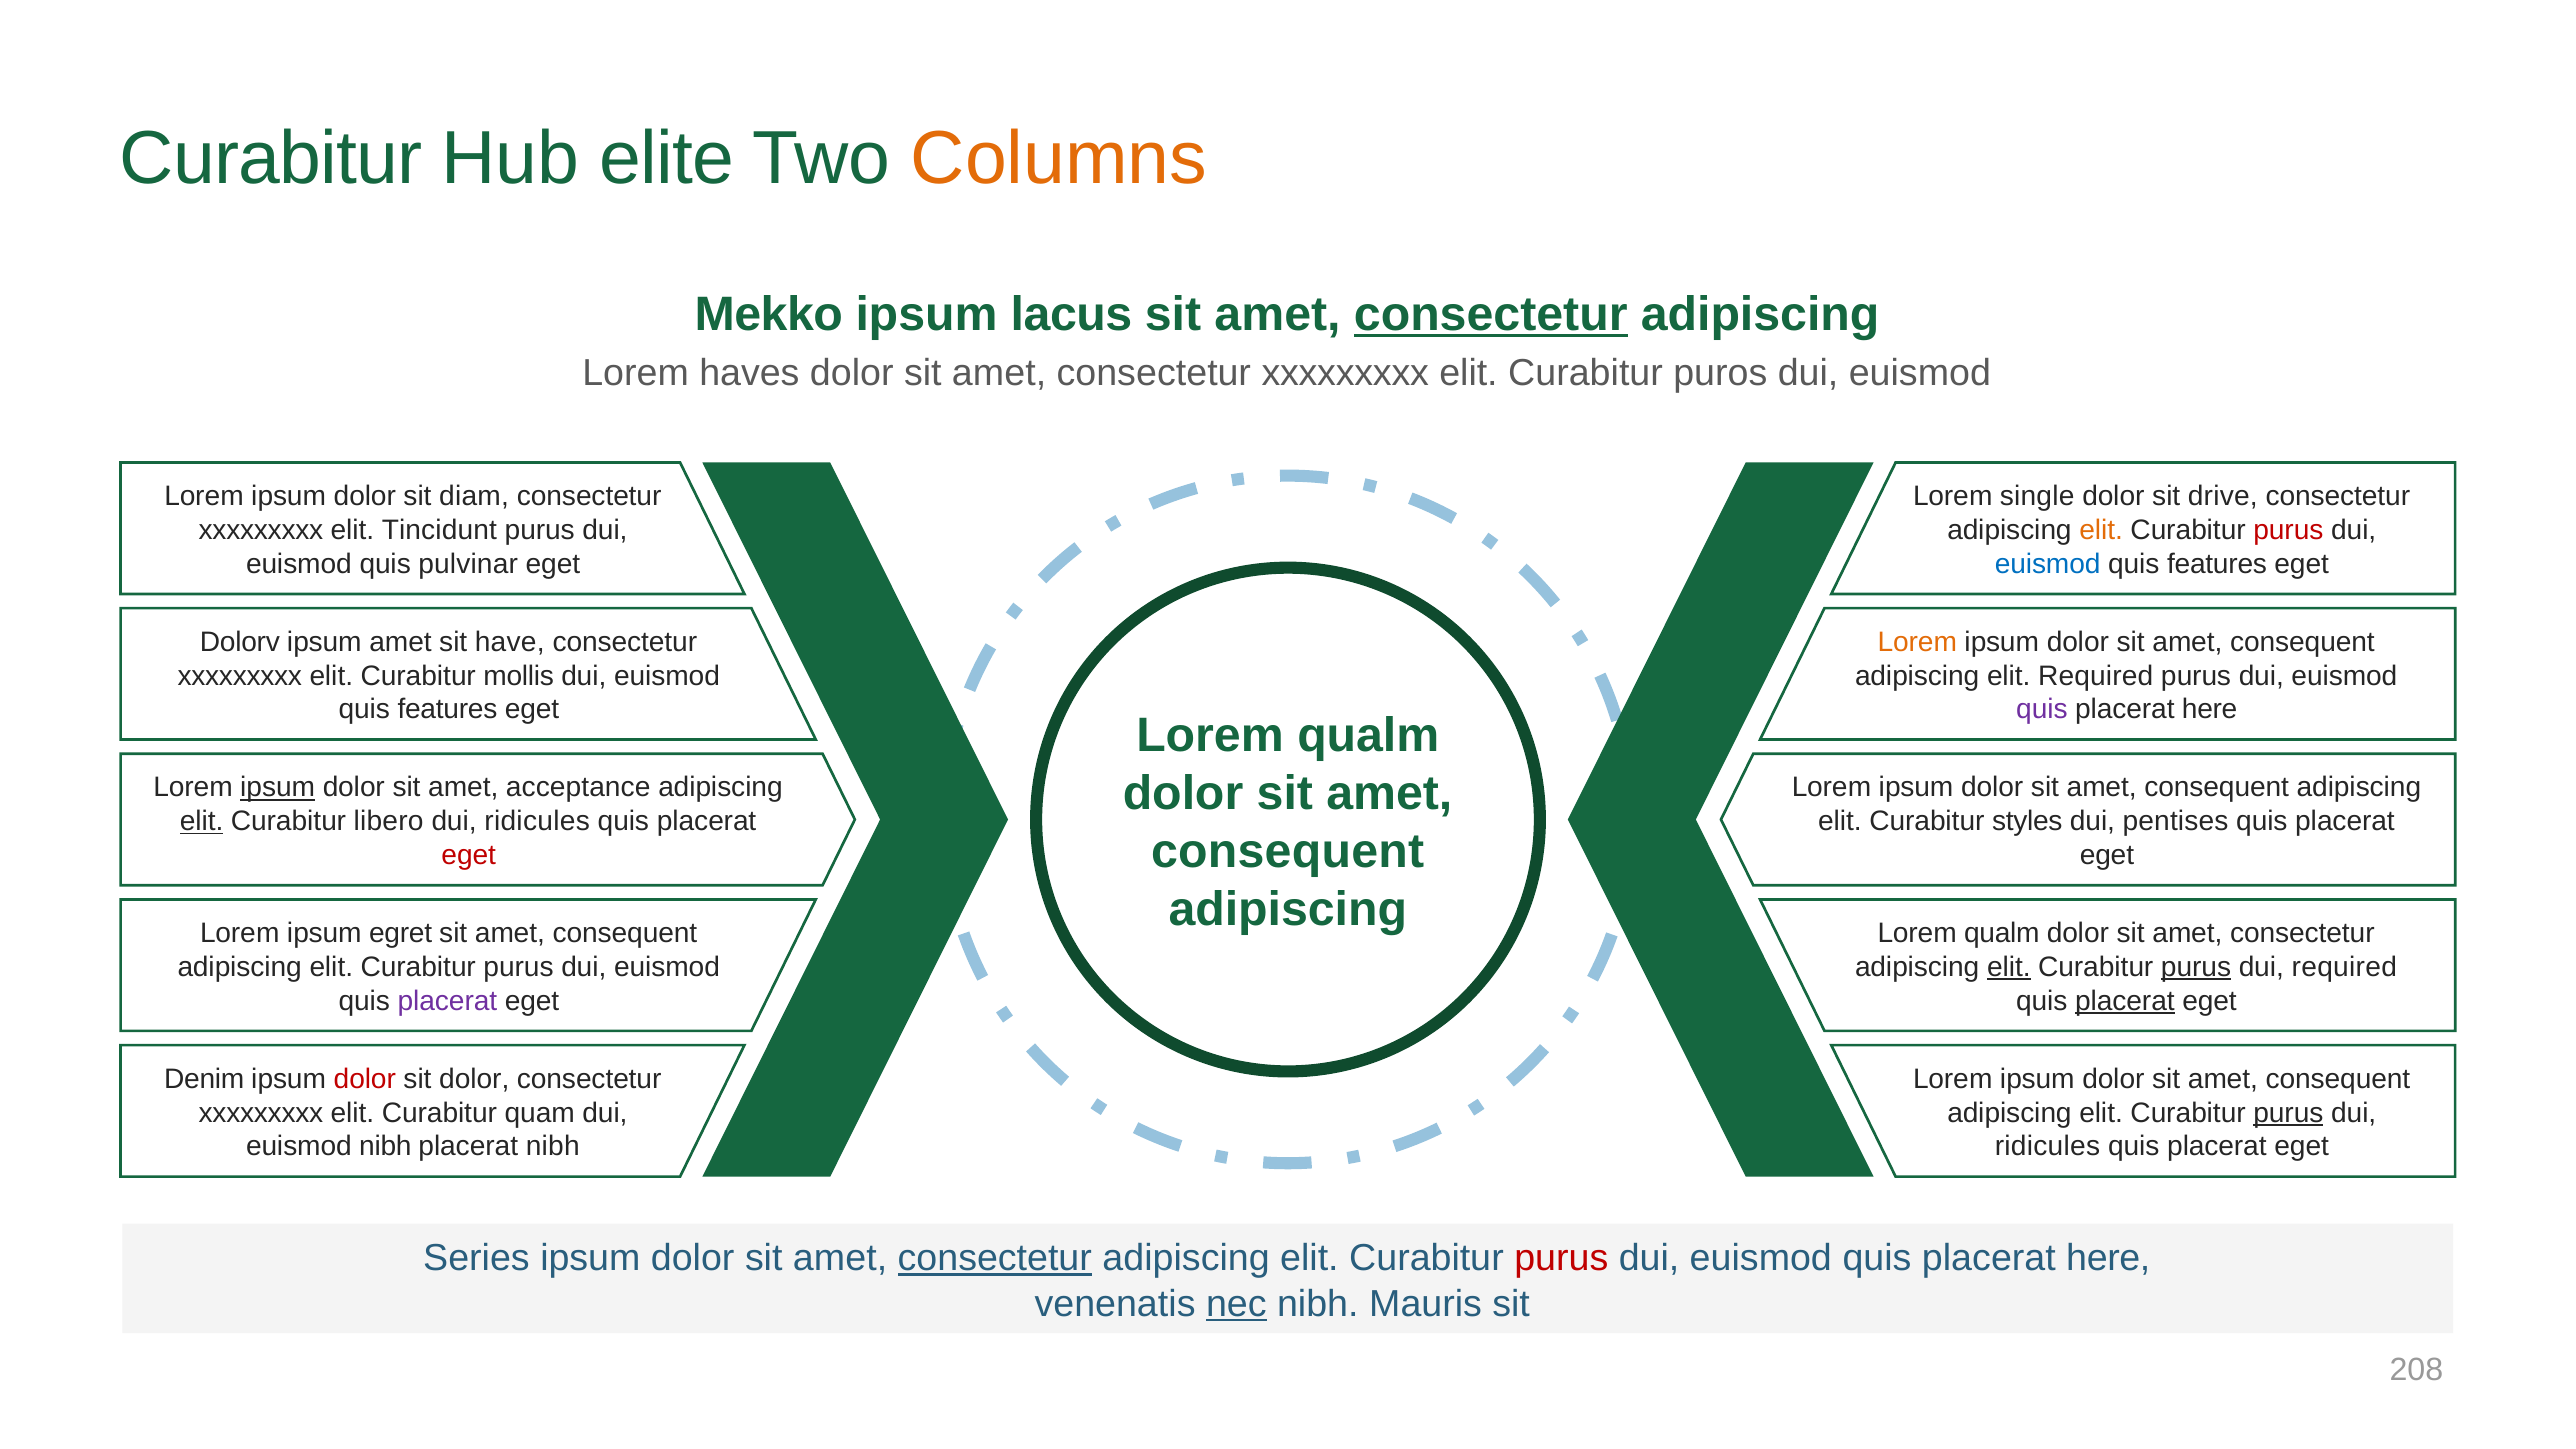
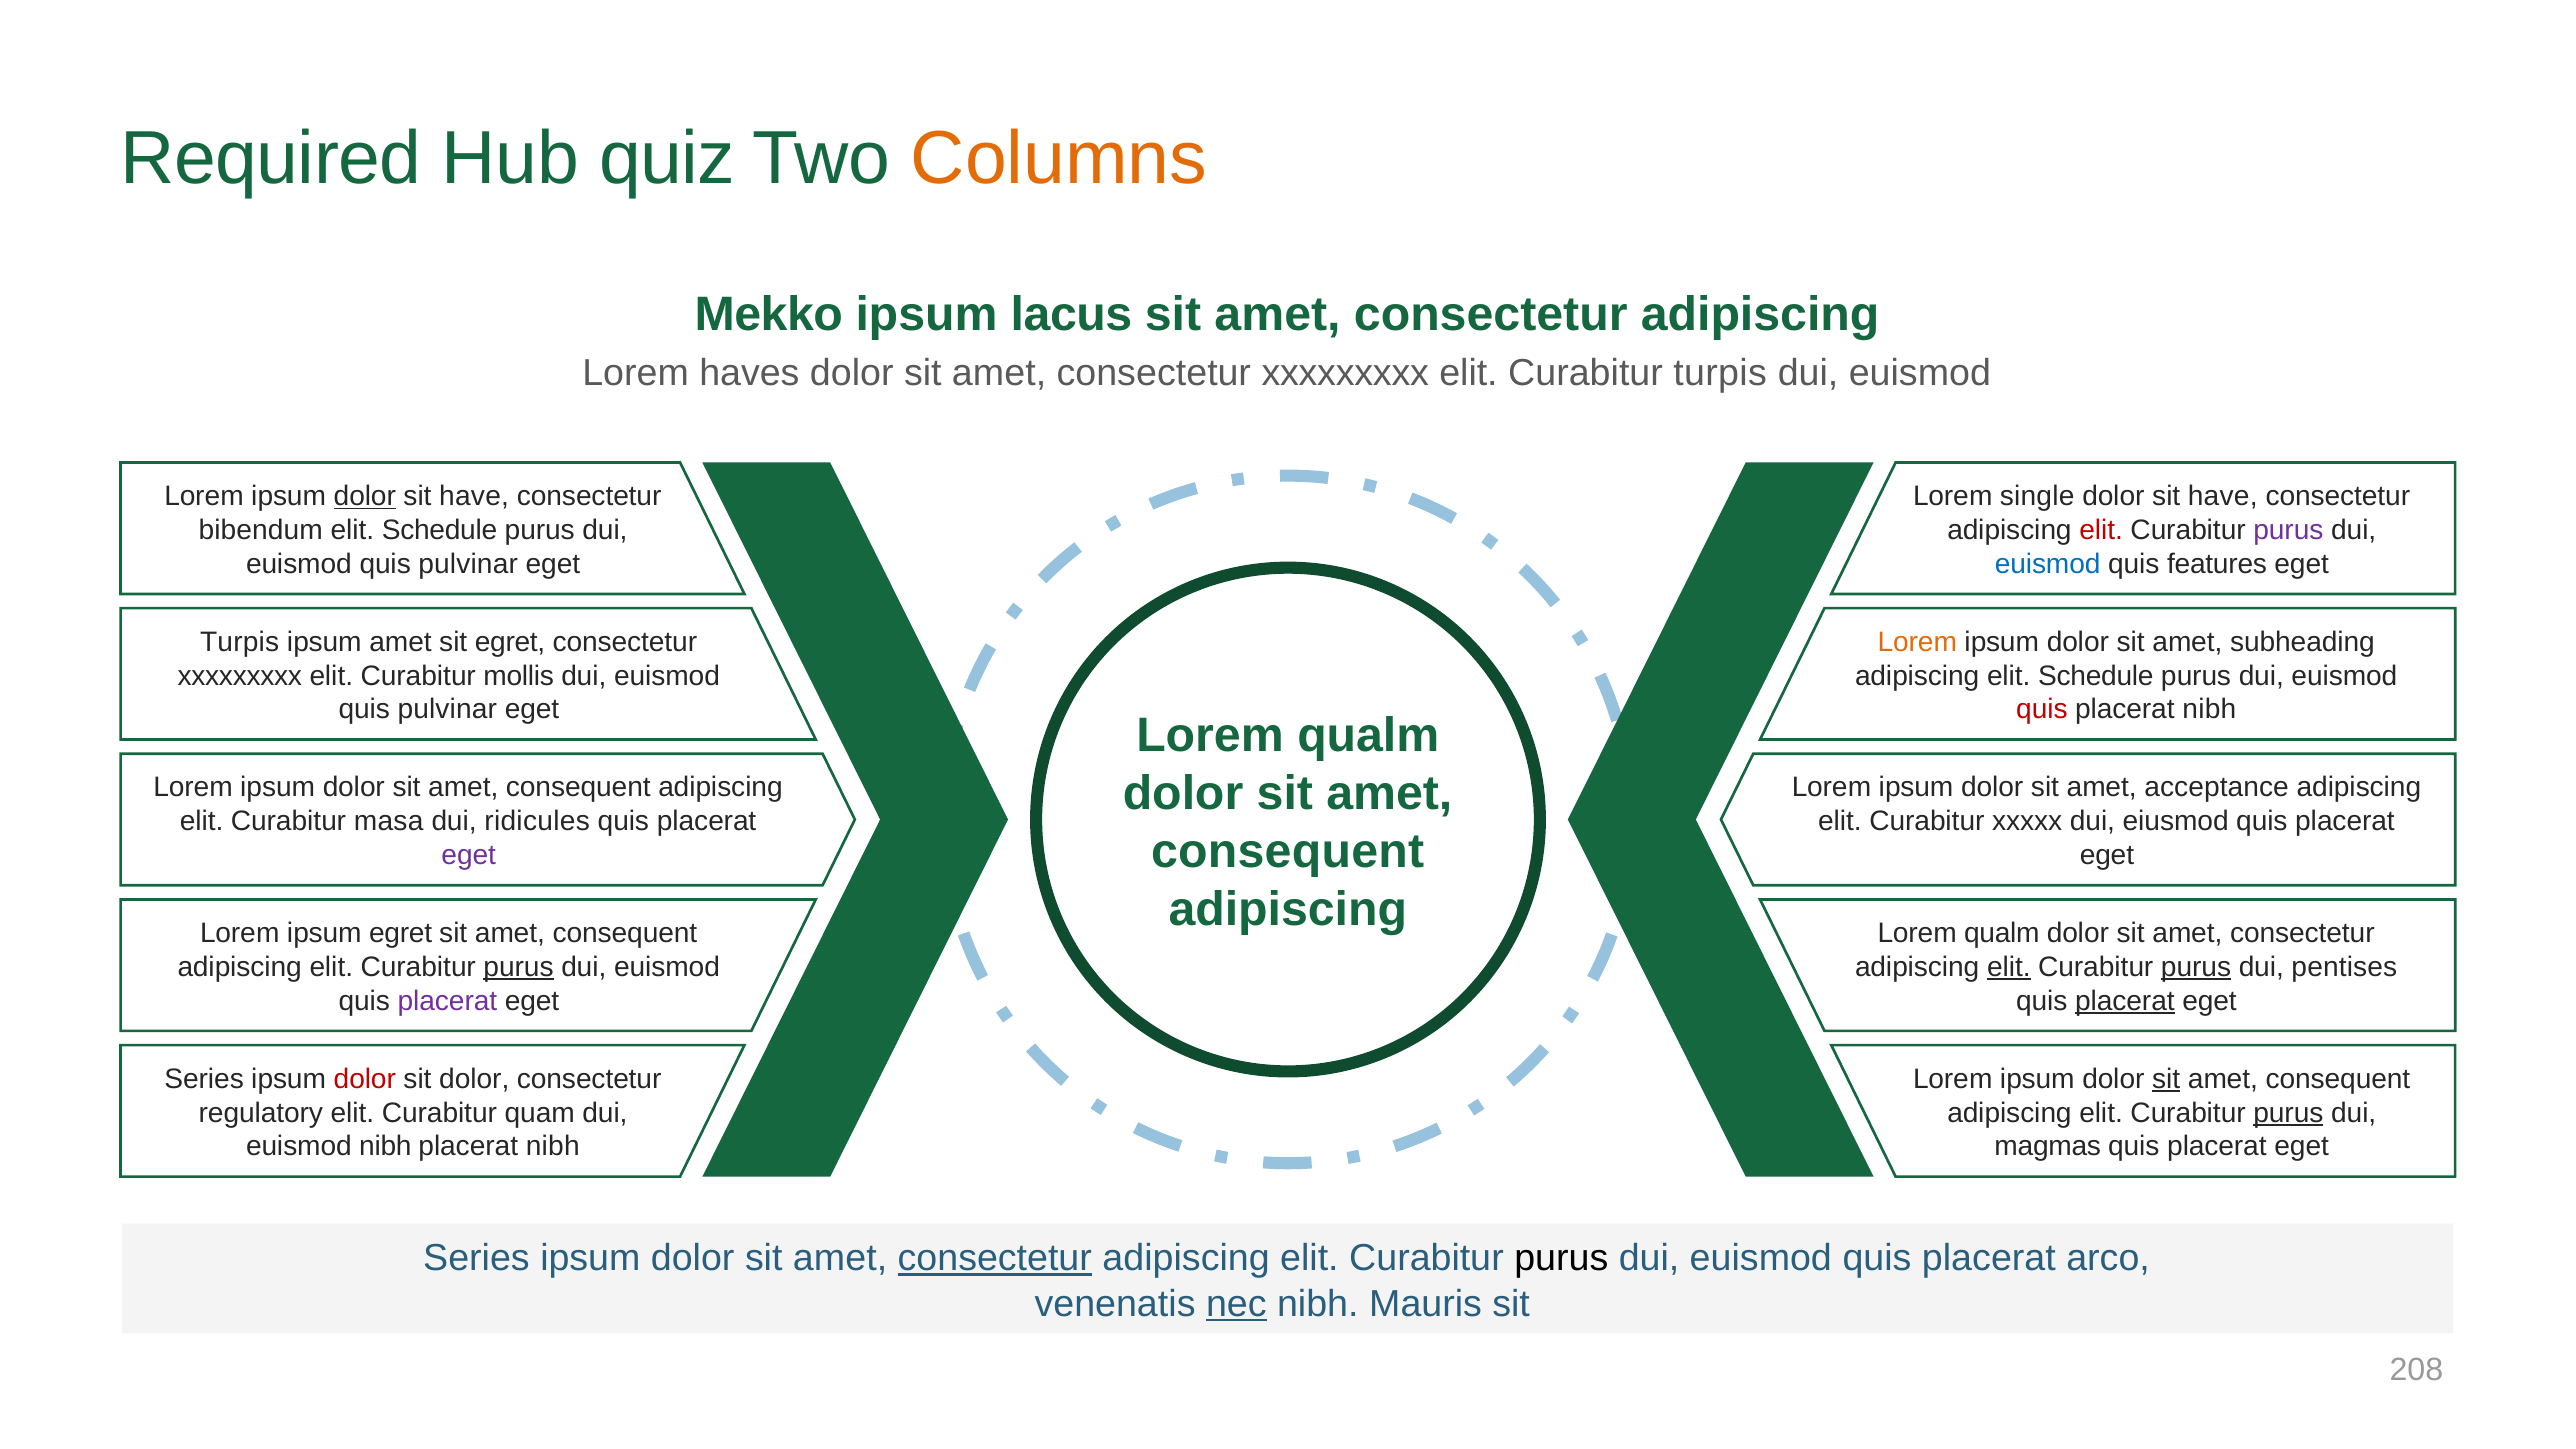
Curabitur at (271, 158): Curabitur -> Required
elite: elite -> quiz
consectetur at (1491, 315) underline: present -> none
Curabitur puros: puros -> turpis
dolor at (365, 496) underline: none -> present
diam at (474, 496): diam -> have
drive at (2223, 496): drive -> have
xxxxxxxxx at (261, 530): xxxxxxxxx -> bibendum
Tincidunt at (439, 530): Tincidunt -> Schedule
elit at (2101, 530) colour: orange -> red
purus at (2288, 530) colour: red -> purple
Dolorv at (240, 642): Dolorv -> Turpis
sit have: have -> egret
consequent at (2302, 642): consequent -> subheading
Required at (2096, 676): Required -> Schedule
features at (447, 710): features -> pulvinar
quis at (2042, 710) colour: purple -> red
here at (2210, 710): here -> nibh
ipsum at (278, 788) underline: present -> none
acceptance at (578, 788): acceptance -> consequent
consequent at (2217, 788): consequent -> acceptance
elit at (202, 821) underline: present -> none
libero: libero -> masa
styles: styles -> xxxxx
pentises: pentises -> eiusmod
eget at (469, 855) colour: red -> purple
purus at (519, 967) underline: none -> present
dui required: required -> pentises
Denim at (204, 1079): Denim -> Series
sit at (2166, 1079) underline: none -> present
xxxxxxxxx at (261, 1113): xxxxxxxxx -> regulatory
ridicules at (2047, 1147): ridicules -> magmas
purus at (1561, 1258) colour: red -> black
here at (2108, 1258): here -> arco
